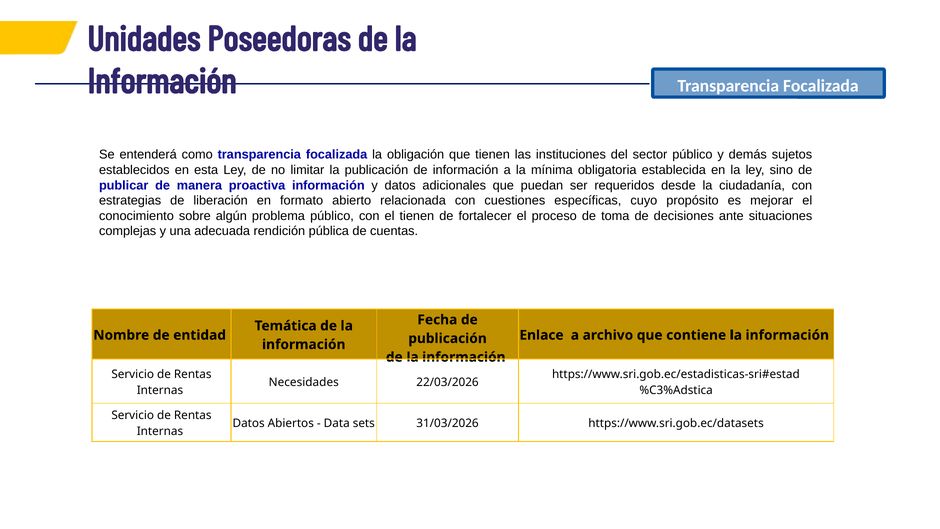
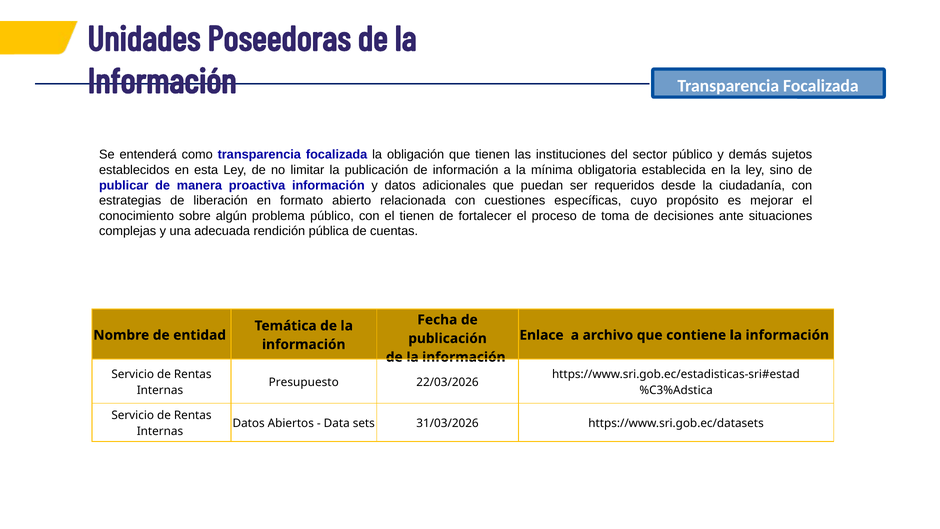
Necesidades: Necesidades -> Presupuesto
